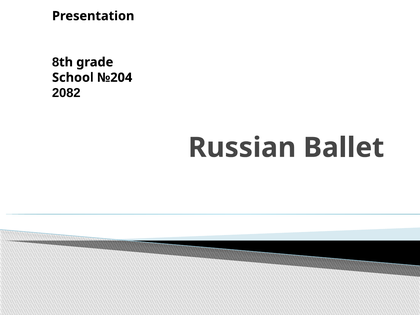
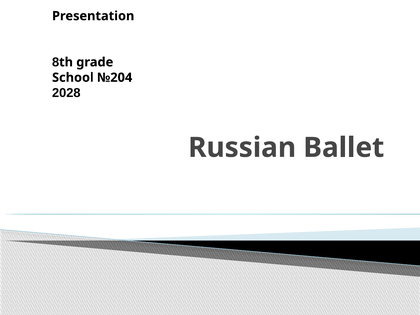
2082: 2082 -> 2028
